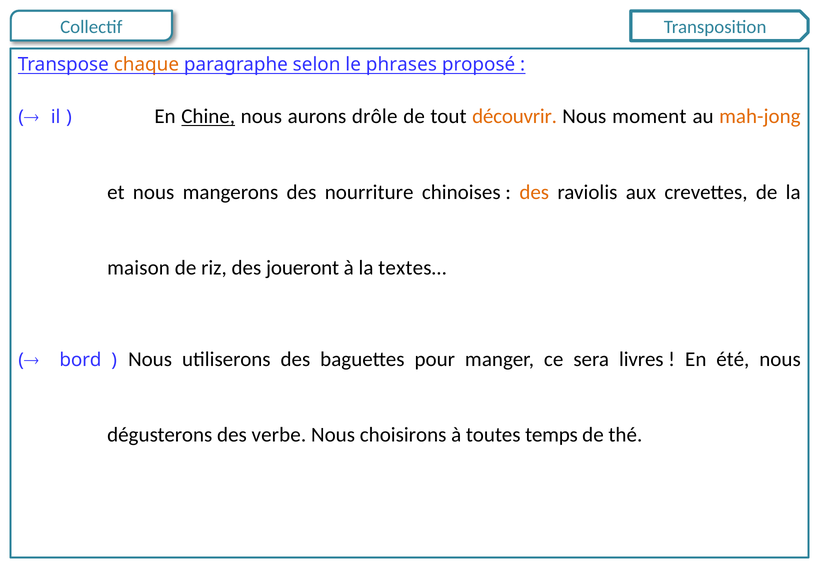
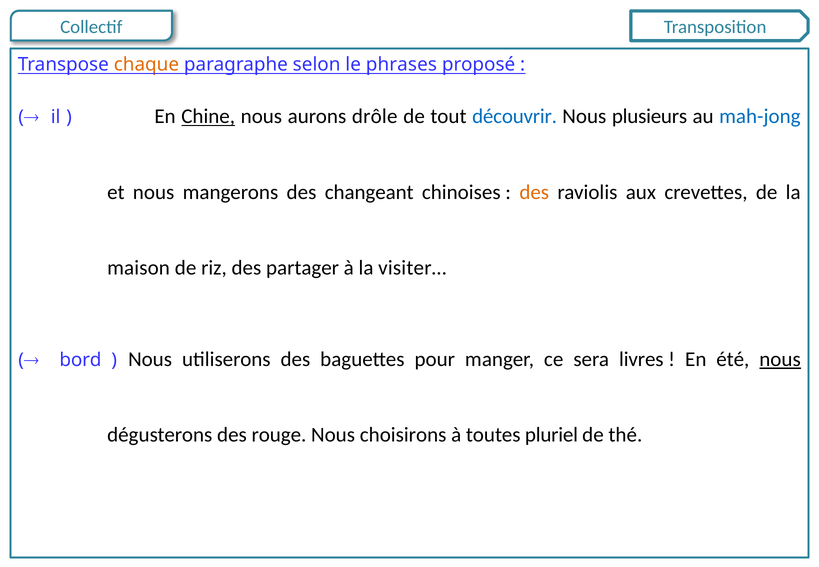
découvrir colour: orange -> blue
moment: moment -> plusieurs
mah-jong colour: orange -> blue
nourriture: nourriture -> changeant
joueront: joueront -> partager
textes…: textes… -> visiter…
nous at (780, 359) underline: none -> present
verbe: verbe -> rouge
temps: temps -> pluriel
